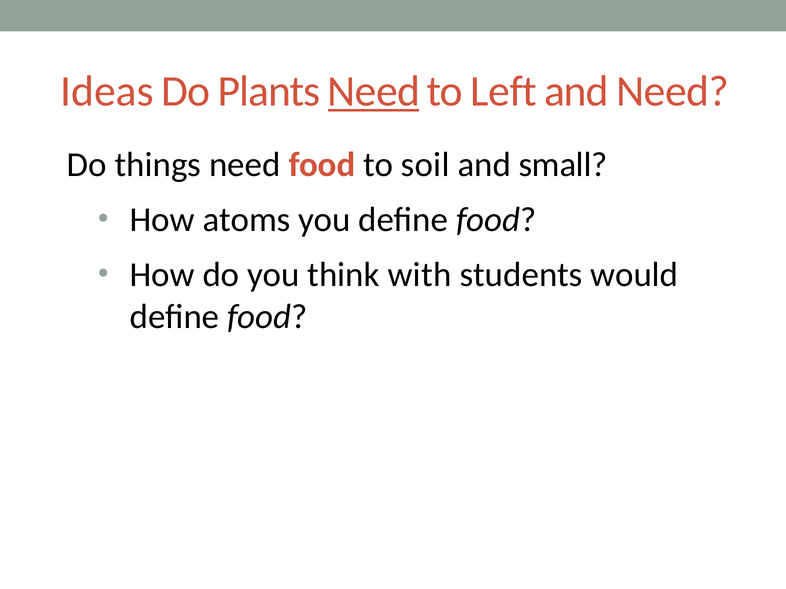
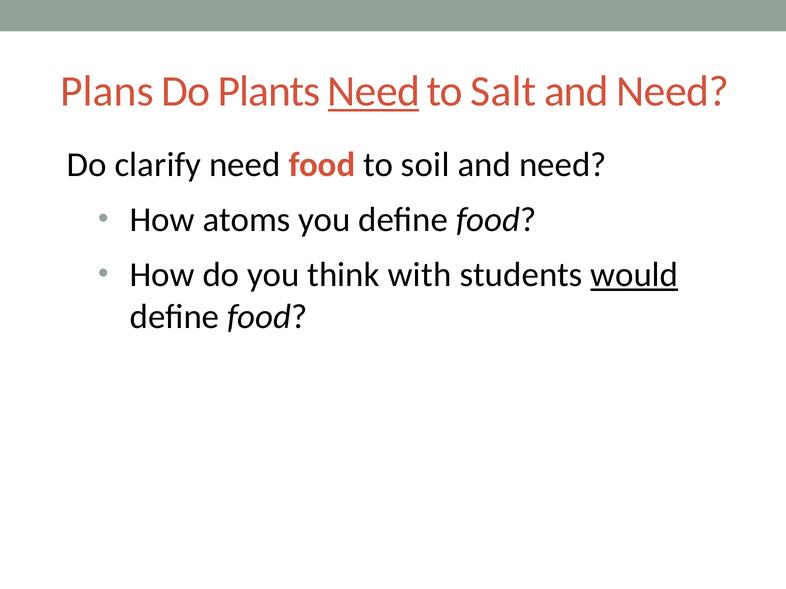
Ideas: Ideas -> Plans
Left: Left -> Salt
things: things -> clarify
small at (563, 165): small -> need
would underline: none -> present
